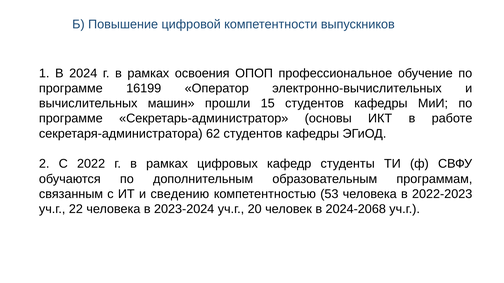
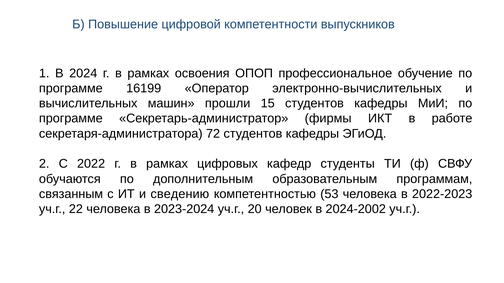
основы: основы -> фирмы
62: 62 -> 72
2024-2068: 2024-2068 -> 2024-2002
